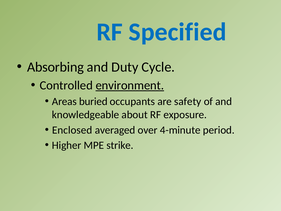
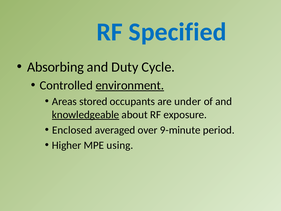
buried: buried -> stored
safety: safety -> under
knowledgeable underline: none -> present
4-minute: 4-minute -> 9-minute
strike: strike -> using
